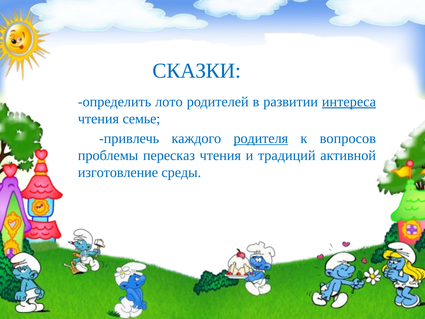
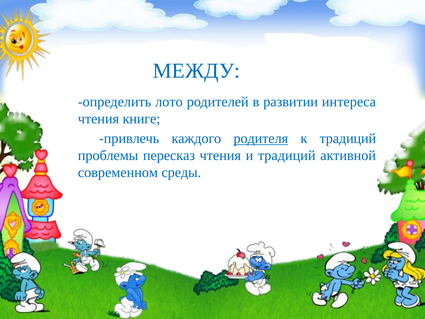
СКАЗКИ: СКАЗКИ -> МЕЖДУ
интереса underline: present -> none
семье: семье -> книге
к вопросов: вопросов -> традиций
изготовление: изготовление -> современном
